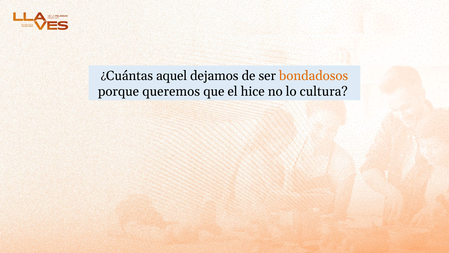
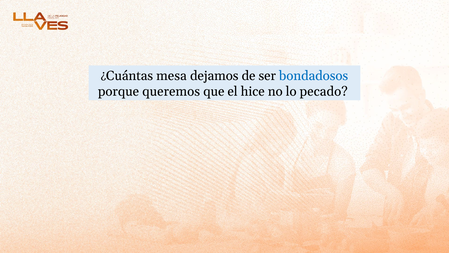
aquel: aquel -> mesa
bondadosos colour: orange -> blue
cultura: cultura -> pecado
